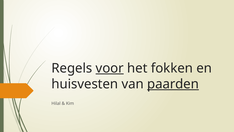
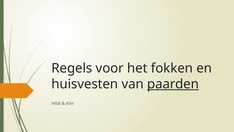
voor underline: present -> none
